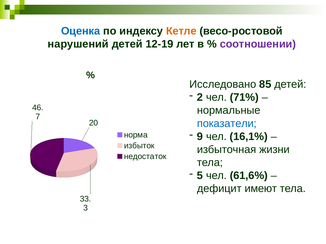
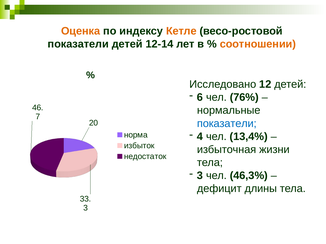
Оценка colour: blue -> orange
нарушений at (78, 44): нарушений -> показатели
12-19: 12-19 -> 12-14
соотношении colour: purple -> orange
85: 85 -> 12
2: 2 -> 6
71%: 71% -> 76%
9: 9 -> 4
16,1%: 16,1% -> 13,4%
5 at (200, 176): 5 -> 3
61,6%: 61,6% -> 46,3%
имеют: имеют -> длины
